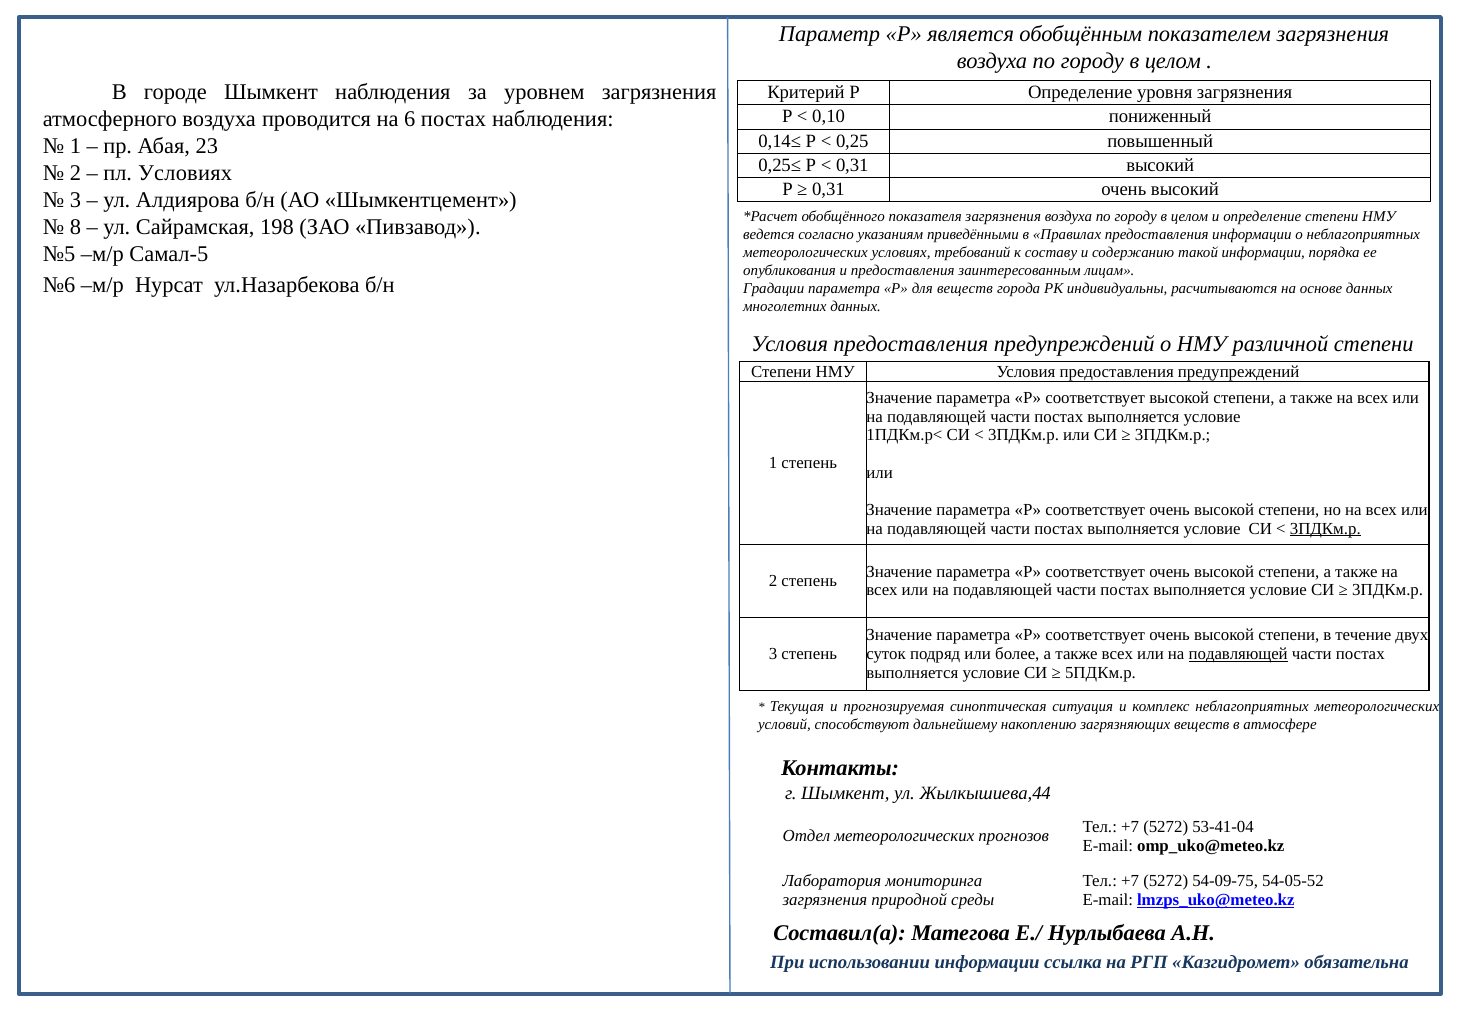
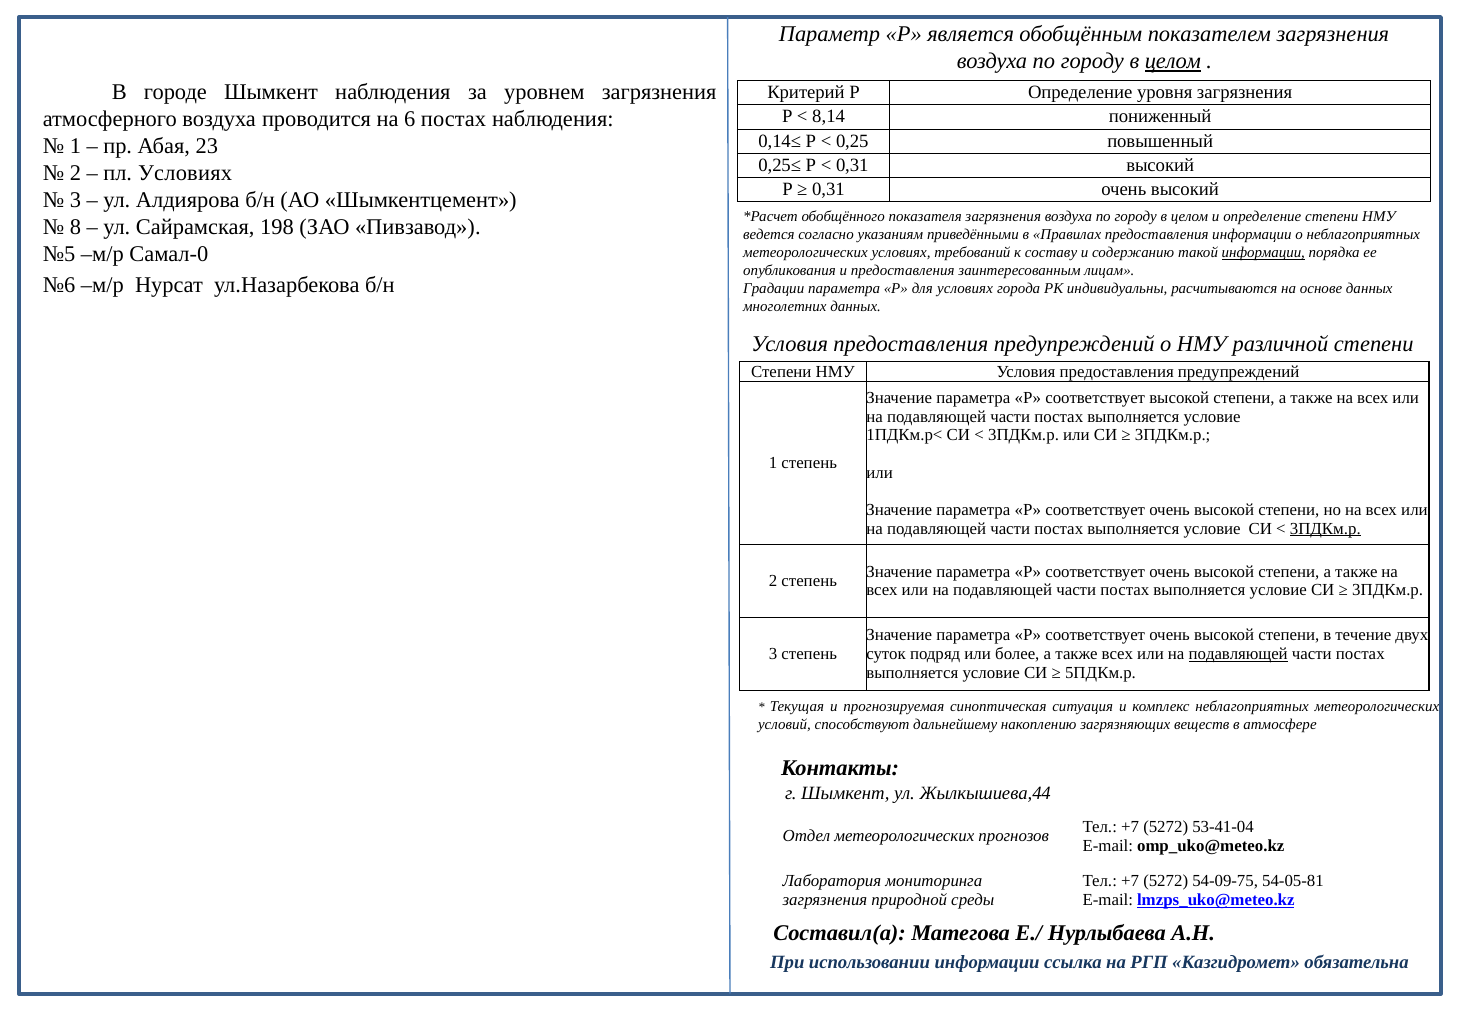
целом at (1173, 61) underline: none -> present
0,10: 0,10 -> 8,14
Самал-5: Самал-5 -> Самал-0
информации at (1263, 253) underline: none -> present
для веществ: веществ -> условиях
54-05-52: 54-05-52 -> 54-05-81
